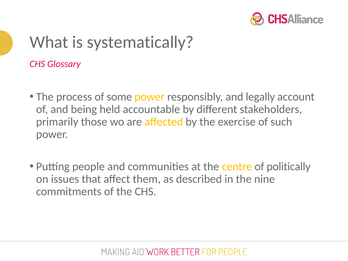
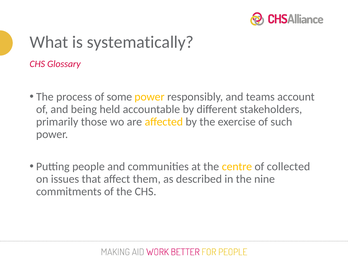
legally: legally -> teams
politically: politically -> collected
